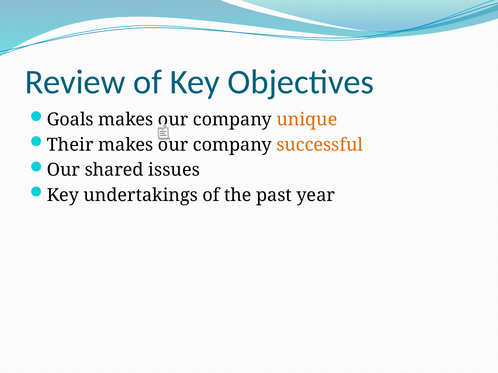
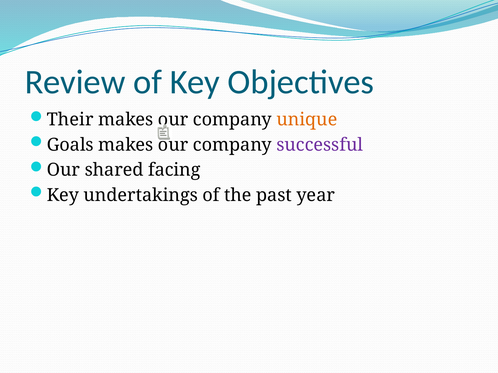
Goals: Goals -> Their
Their: Their -> Goals
successful colour: orange -> purple
issues: issues -> facing
